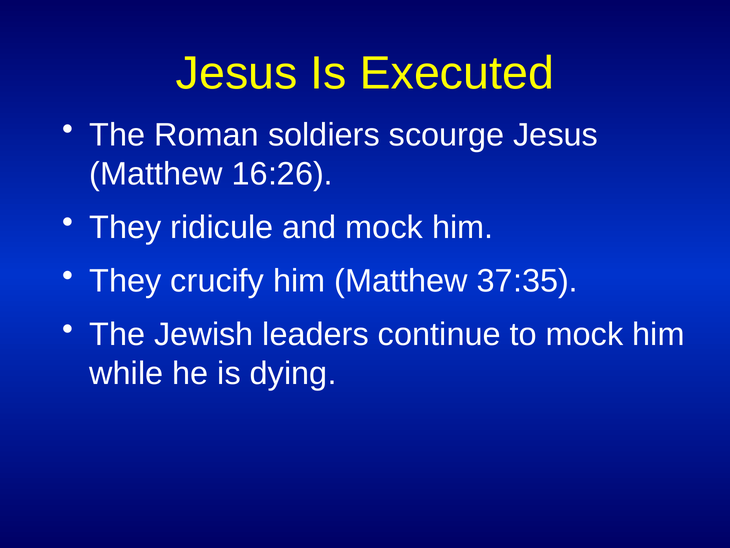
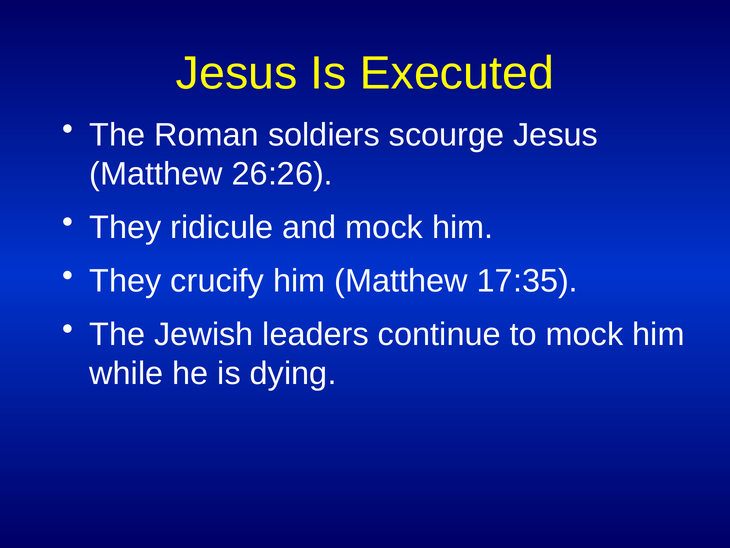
16:26: 16:26 -> 26:26
37:35: 37:35 -> 17:35
